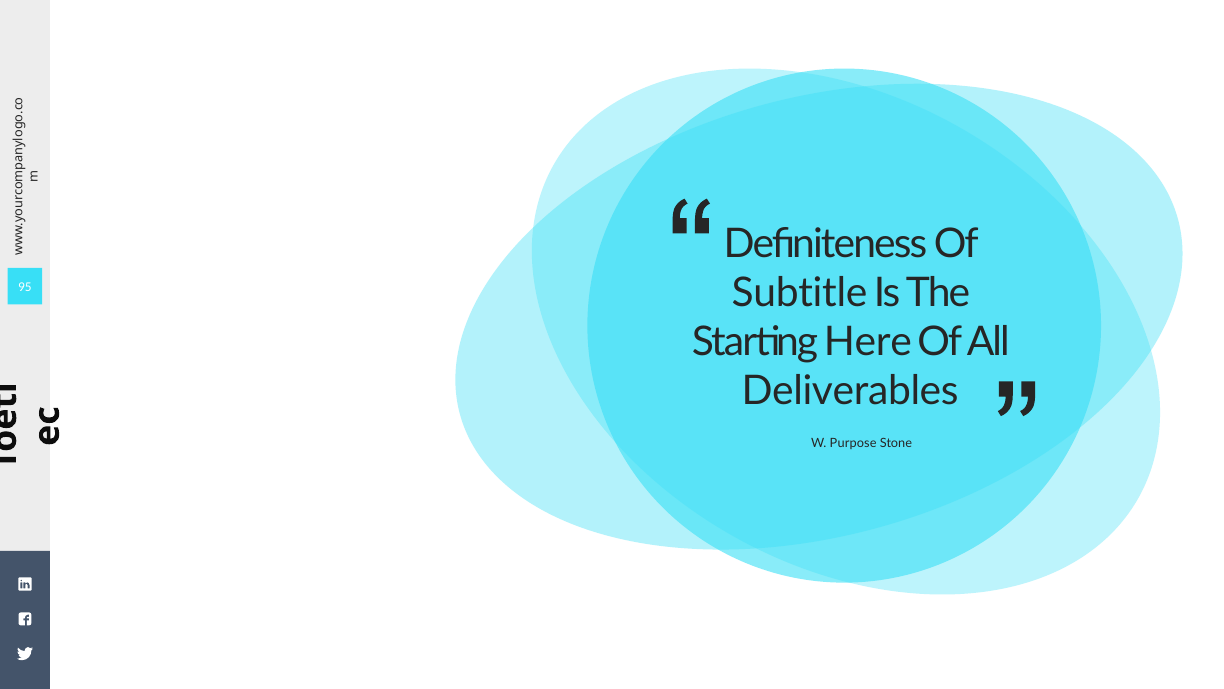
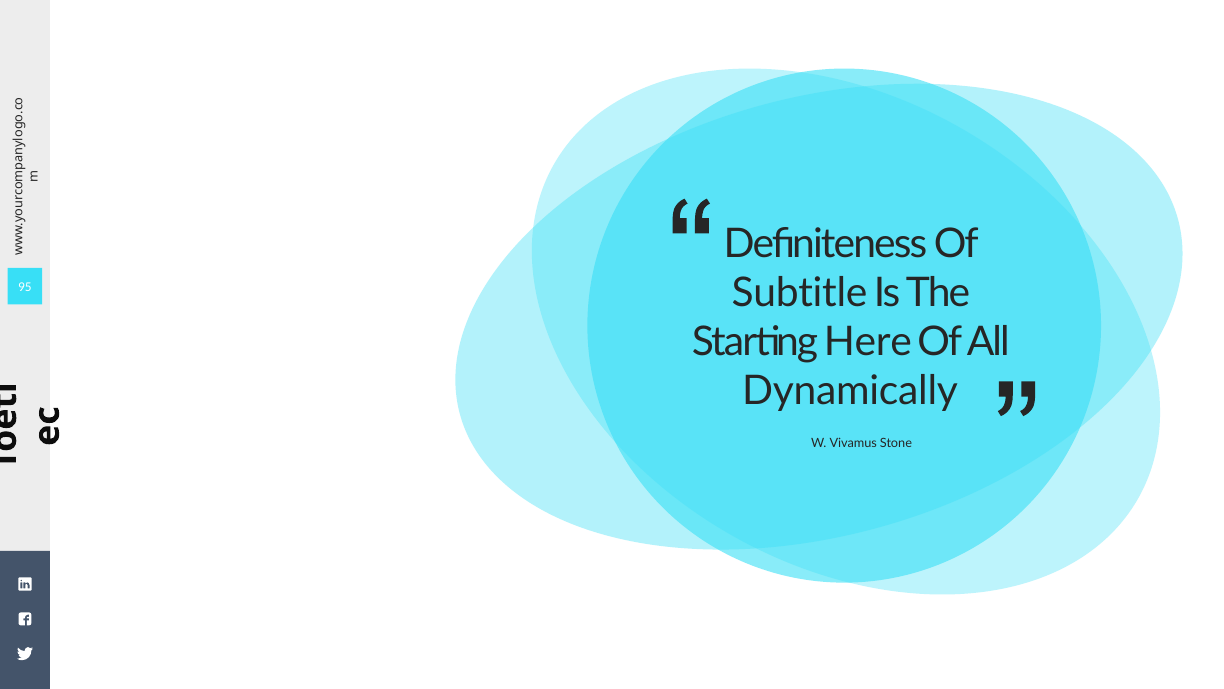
Deliverables: Deliverables -> Dynamically
Purpose: Purpose -> Vivamus
